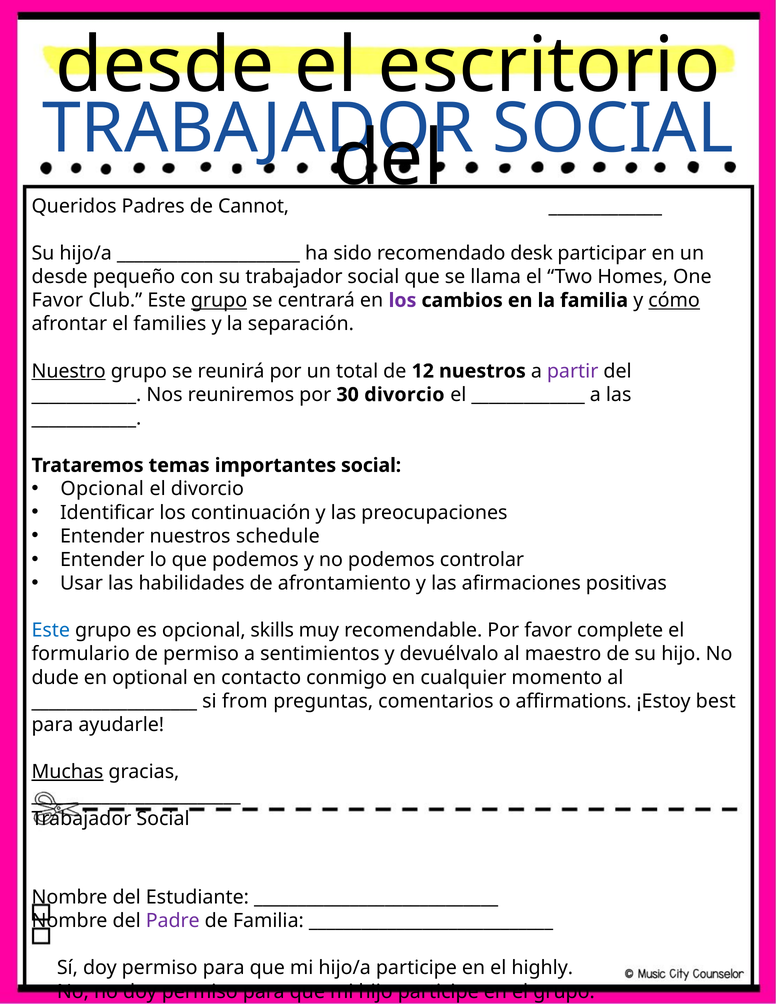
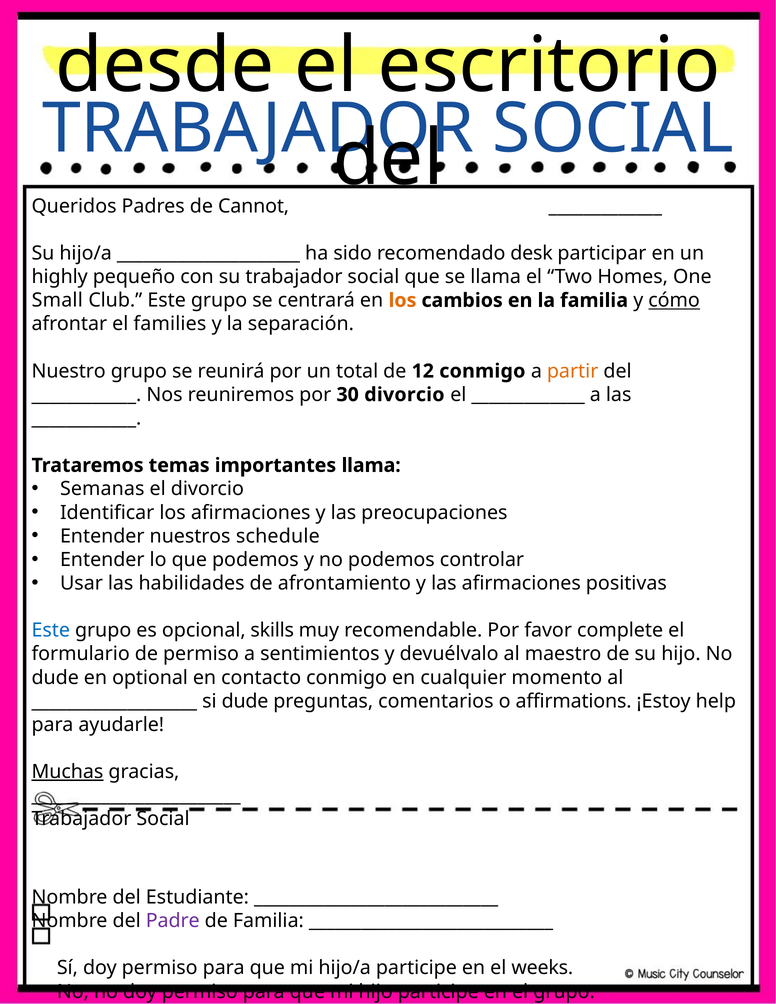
desde at (60, 277): desde -> highly
Favor at (57, 300): Favor -> Small
grupo at (219, 300) underline: present -> none
los at (402, 300) colour: purple -> orange
Nuestro underline: present -> none
12 nuestros: nuestros -> conmigo
partir colour: purple -> orange
importantes social: social -> llama
Opcional at (102, 489): Opcional -> Semanas
los continuación: continuación -> afirmaciones
si from: from -> dude
best: best -> help
highly: highly -> weeks
